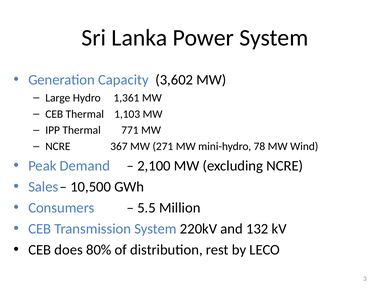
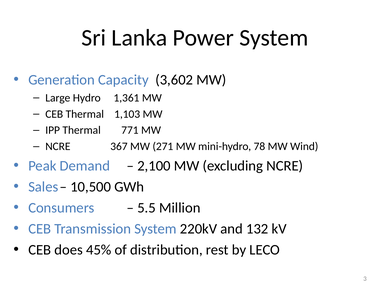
80%: 80% -> 45%
